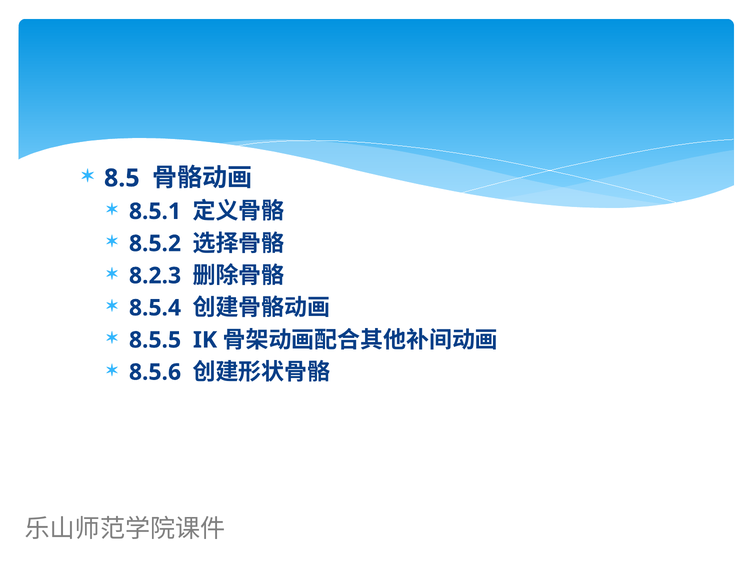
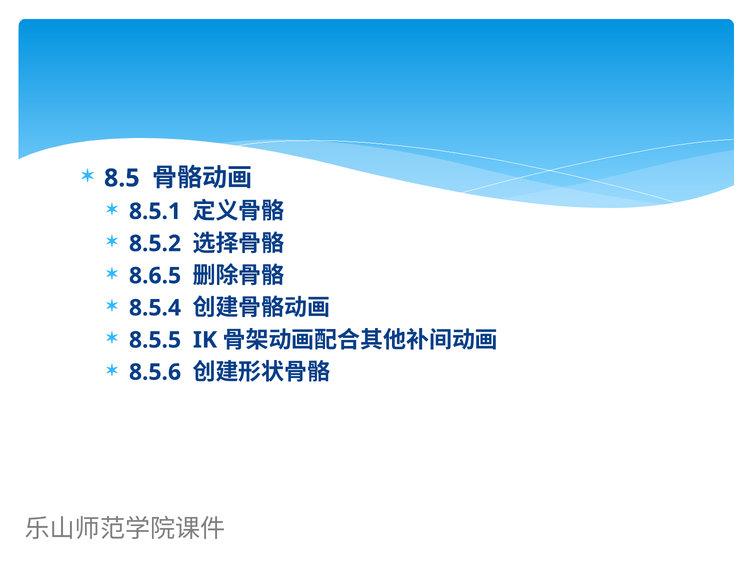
8.2.3: 8.2.3 -> 8.6.5
